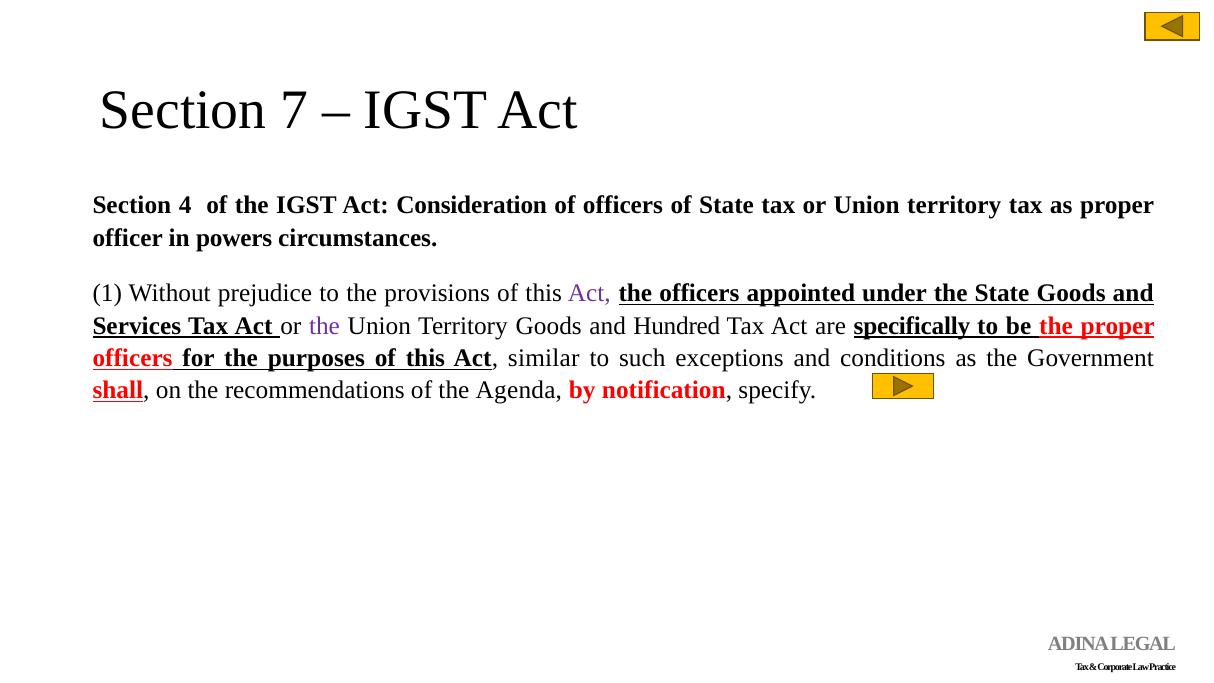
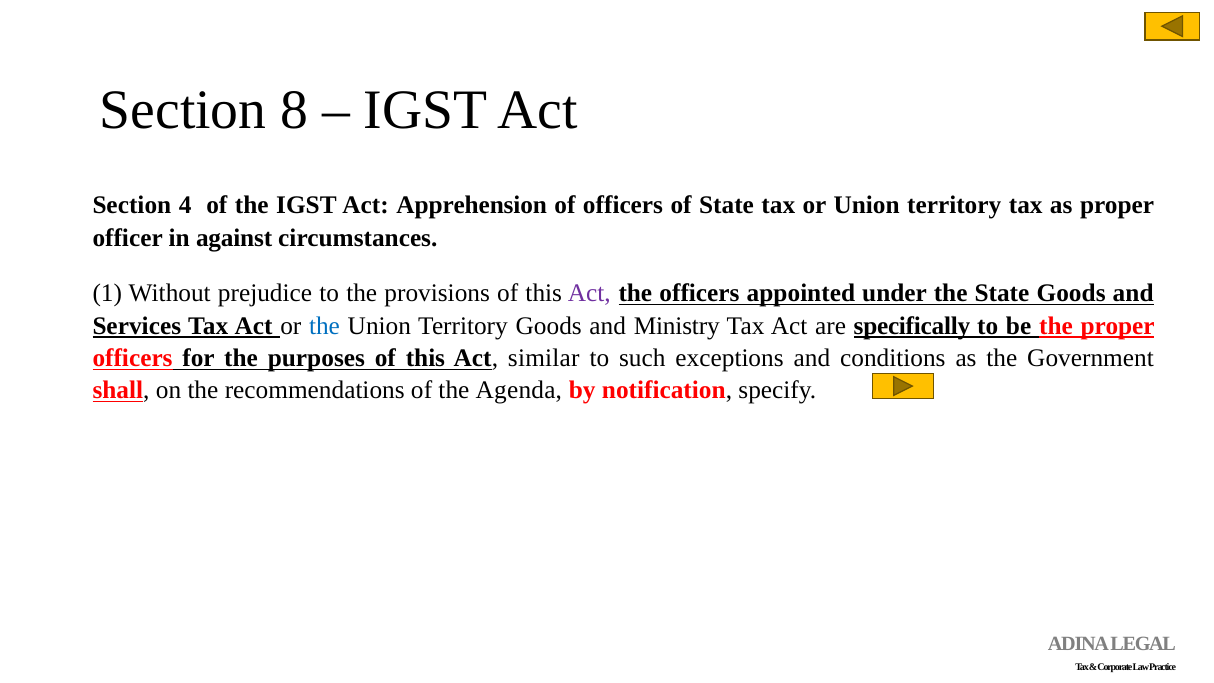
7: 7 -> 8
Consideration: Consideration -> Apprehension
powers: powers -> against
the at (324, 326) colour: purple -> blue
Hundred: Hundred -> Ministry
